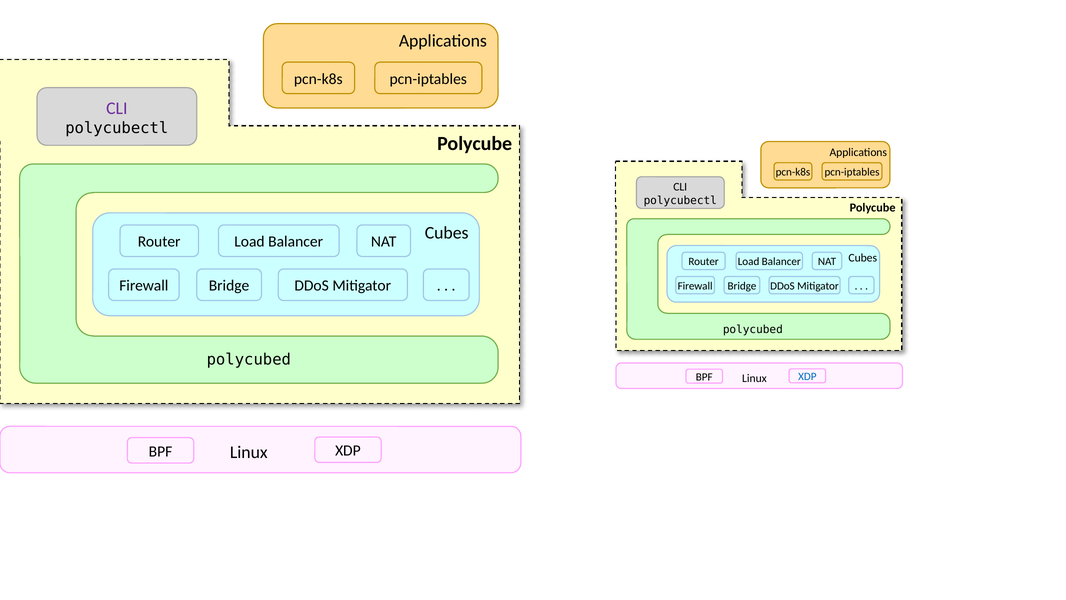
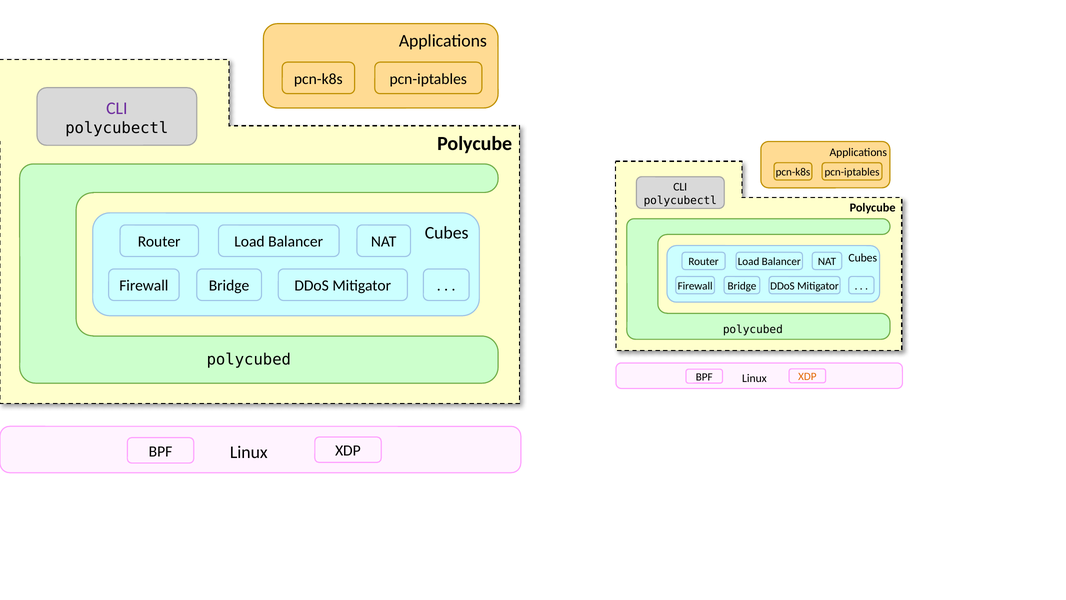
XDP at (807, 376) colour: blue -> orange
